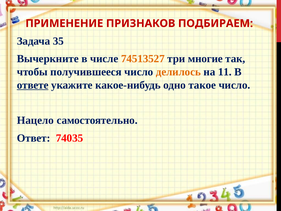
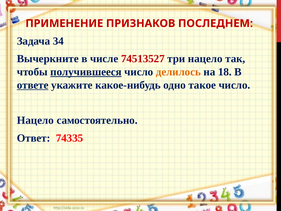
ПОДБИРАЕМ: ПОДБИРАЕМ -> ПОСЛЕДНЕМ
35: 35 -> 34
74513527 colour: orange -> red
три многие: многие -> нацело
получившееся underline: none -> present
11: 11 -> 18
74035: 74035 -> 74335
